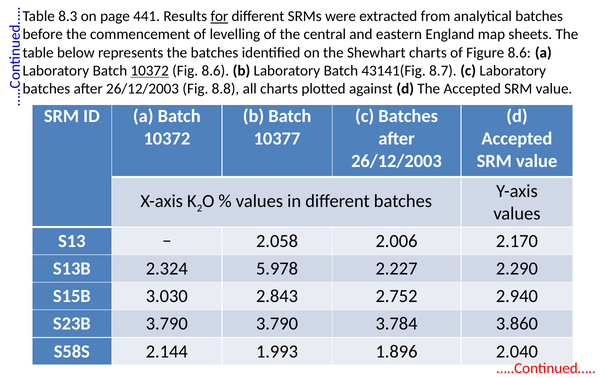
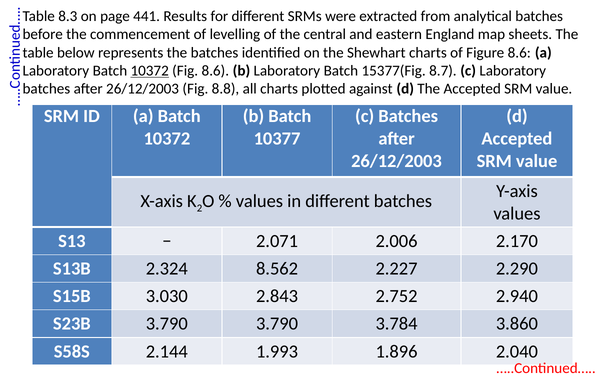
for underline: present -> none
43141(Fig: 43141(Fig -> 15377(Fig
2.058: 2.058 -> 2.071
5.978: 5.978 -> 8.562
